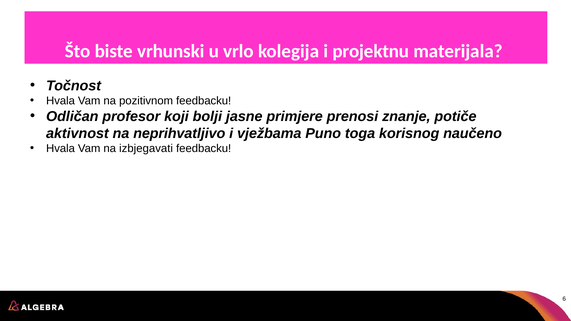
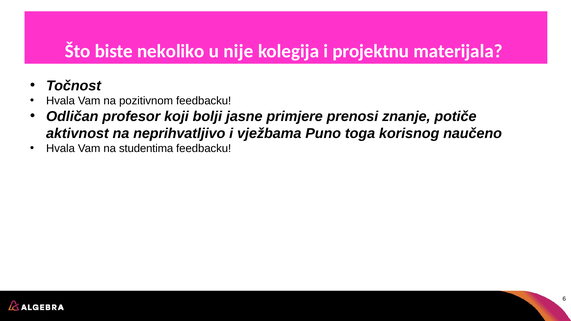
vrhunski: vrhunski -> nekoliko
vrlo: vrlo -> nije
izbjegavati: izbjegavati -> studentima
